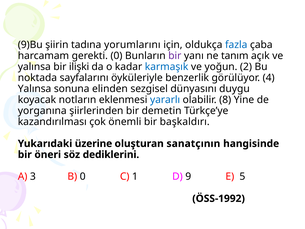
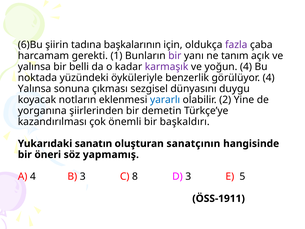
9)Bu: 9)Bu -> 6)Bu
yorumlarını: yorumlarını -> başkalarının
fazla colour: blue -> purple
gerekti 0: 0 -> 1
ilişki: ilişki -> belli
karmaşık colour: blue -> purple
yoğun 2: 2 -> 4
sayfalarını: sayfalarını -> yüzündeki
elinden: elinden -> çıkması
8: 8 -> 2
üzerine: üzerine -> sanatın
dediklerini: dediklerini -> yapmamış
A 3: 3 -> 4
B 0: 0 -> 3
1: 1 -> 8
D 9: 9 -> 3
ÖSS-1992: ÖSS-1992 -> ÖSS-1911
